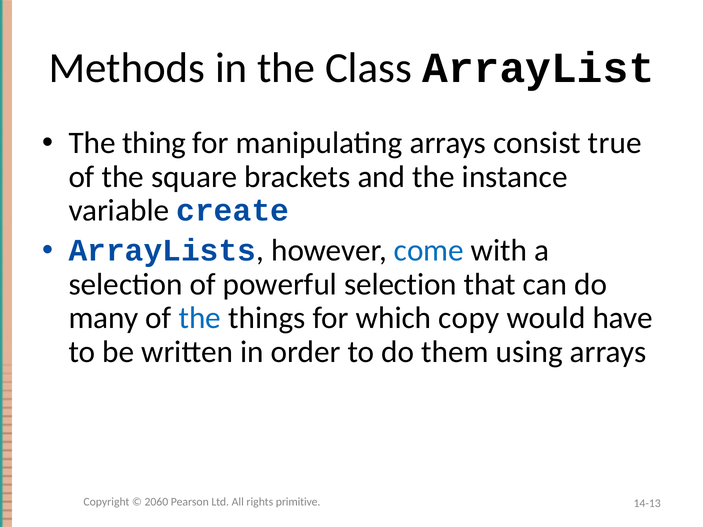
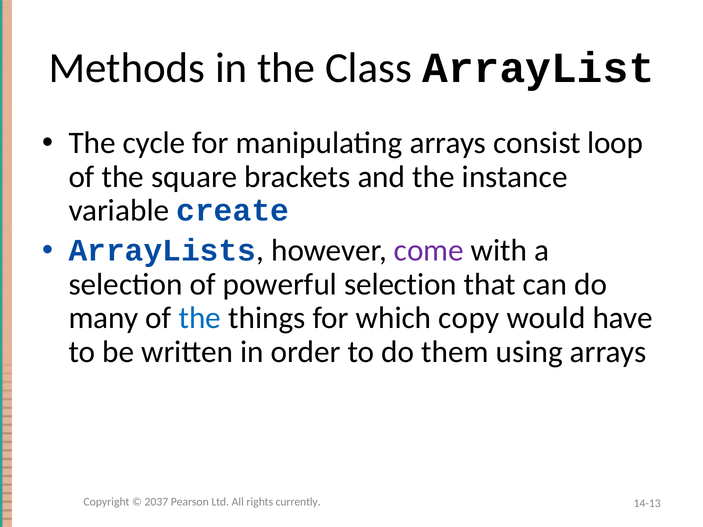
thing: thing -> cycle
true: true -> loop
come colour: blue -> purple
2060: 2060 -> 2037
primitive: primitive -> currently
